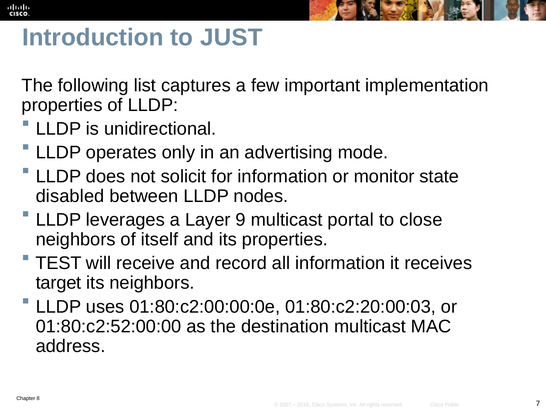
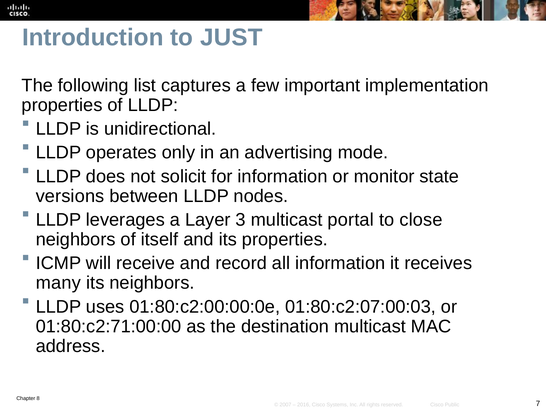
disabled: disabled -> versions
9: 9 -> 3
TEST: TEST -> ICMP
target: target -> many
01:80:c2:20:00:03: 01:80:c2:20:00:03 -> 01:80:c2:07:00:03
01:80:c2:52:00:00: 01:80:c2:52:00:00 -> 01:80:c2:71:00:00
